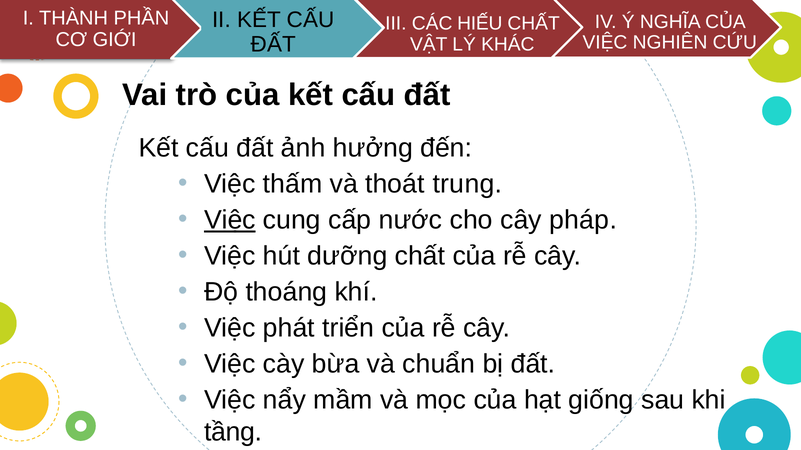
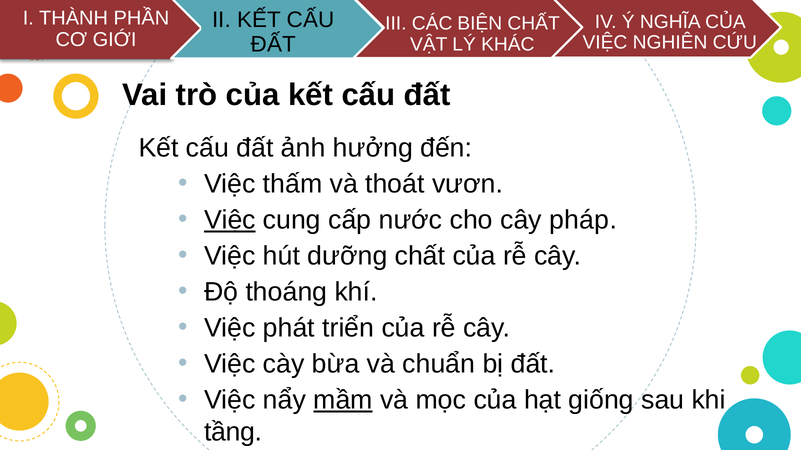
HIẾU: HIẾU -> BIỆN
trung: trung -> vươn
mầm underline: none -> present
